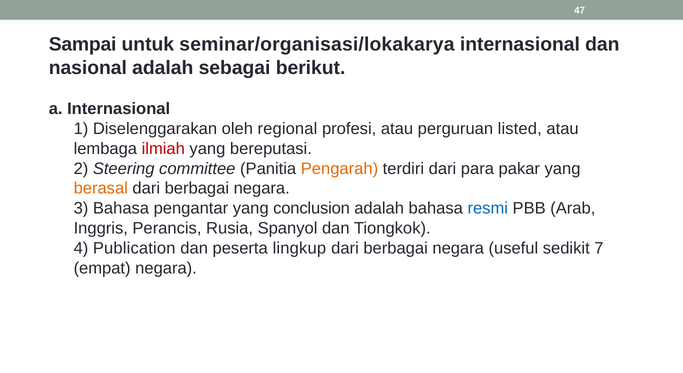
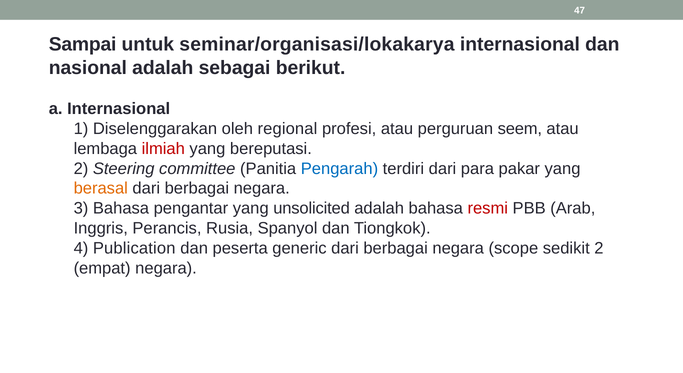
listed: listed -> seem
Pengarah colour: orange -> blue
conclusion: conclusion -> unsolicited
resmi colour: blue -> red
lingkup: lingkup -> generic
useful: useful -> scope
sedikit 7: 7 -> 2
